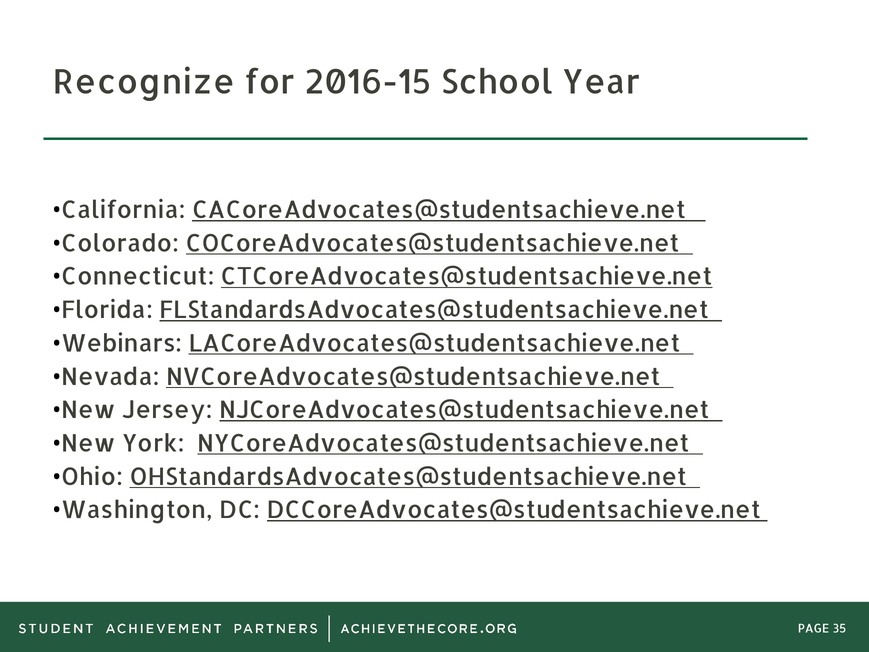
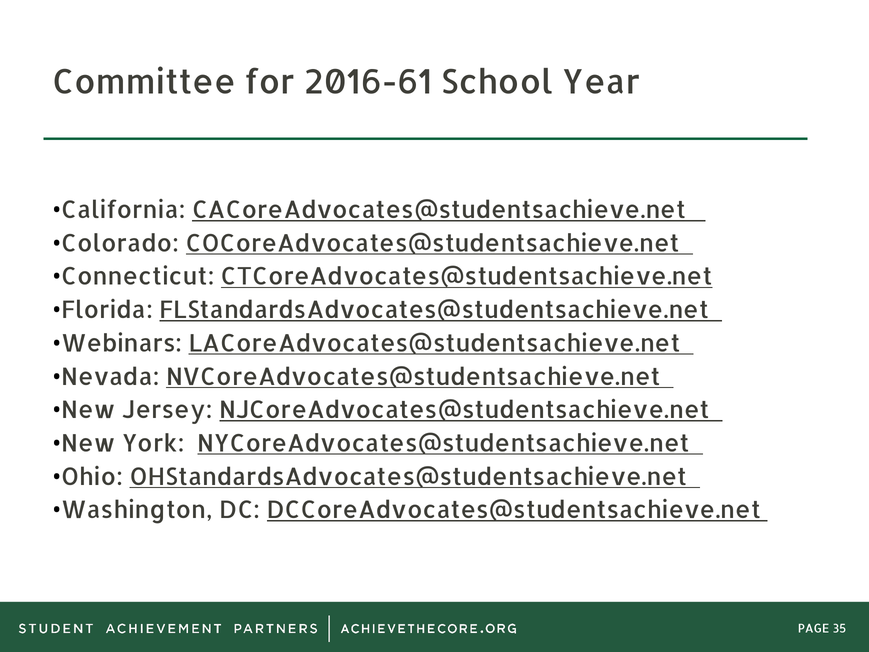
Recognize: Recognize -> Committee
2016-15: 2016-15 -> 2016-61
